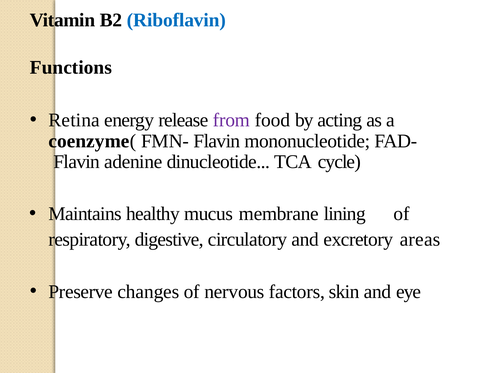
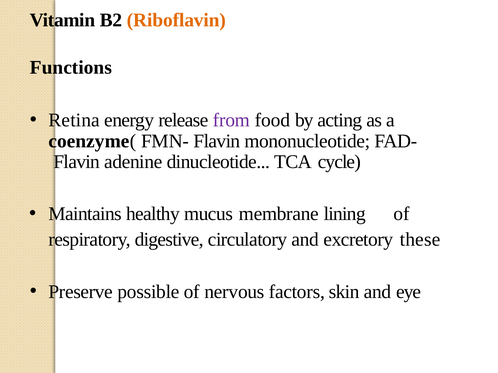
Riboflavin colour: blue -> orange
areas: areas -> these
changes: changes -> possible
